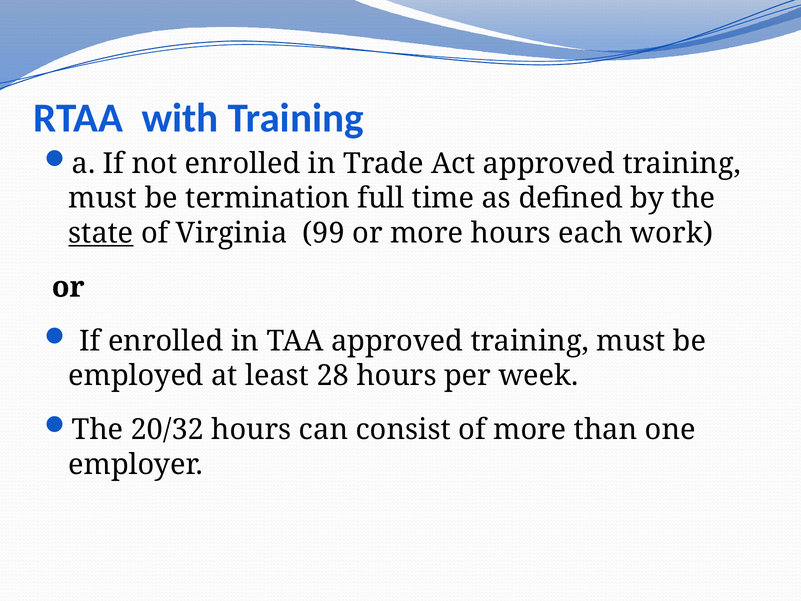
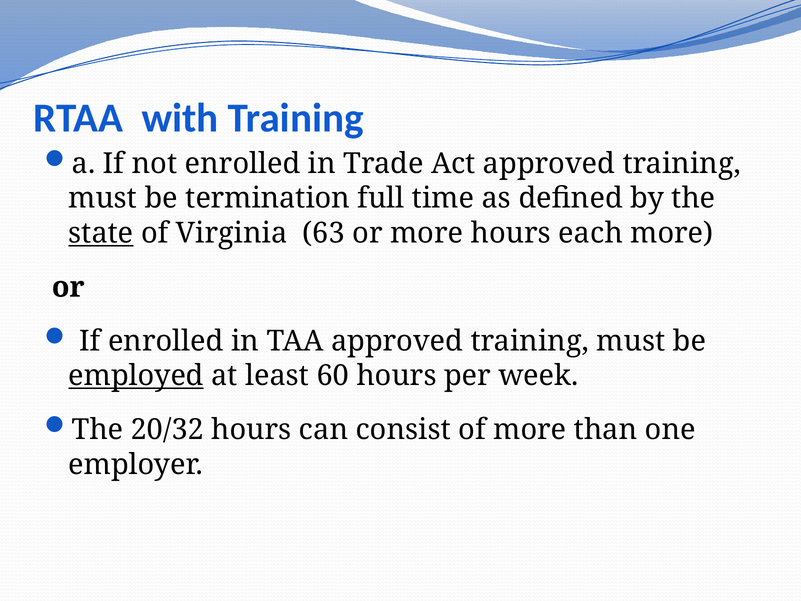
99: 99 -> 63
each work: work -> more
employed underline: none -> present
28: 28 -> 60
